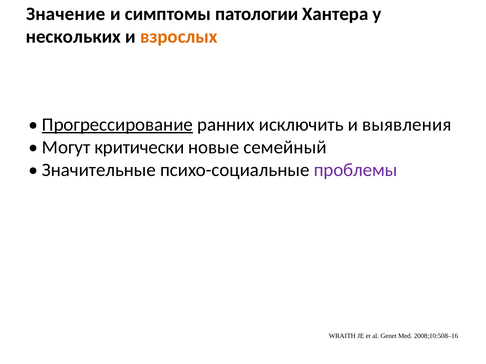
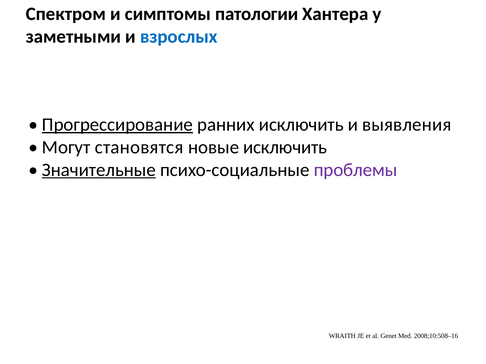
Значение: Значение -> Спектром
нескольких: нескольких -> заметными
взрослых colour: orange -> blue
критически: критически -> становятся
новые семейный: семейный -> исключить
Значительные underline: none -> present
